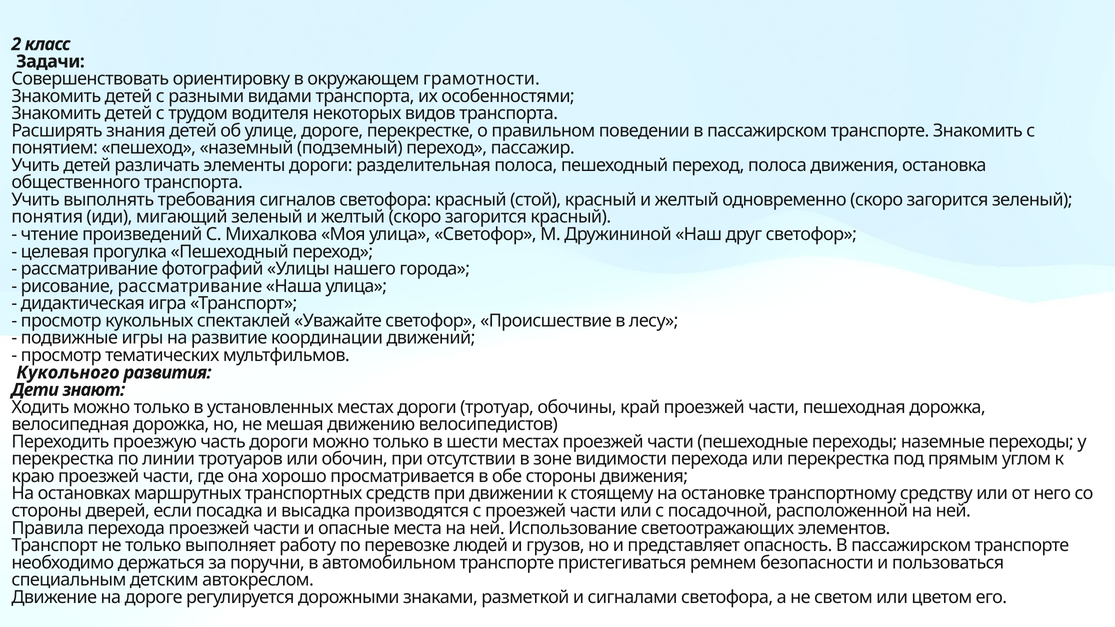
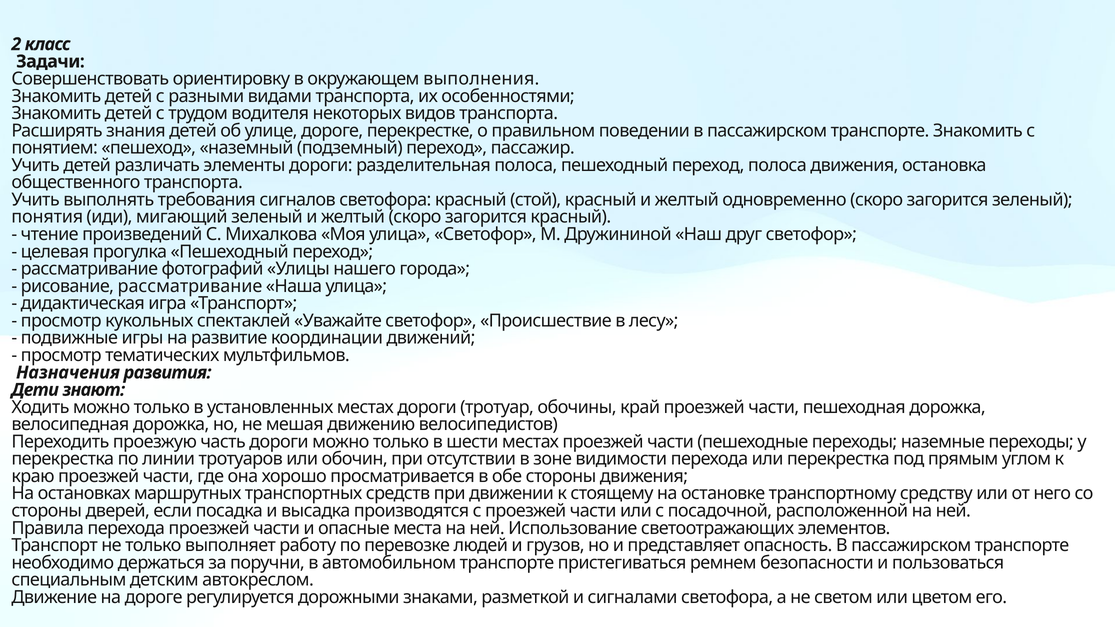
грамотности: грамотности -> выполнения
Кукольного: Кукольного -> Назначения
